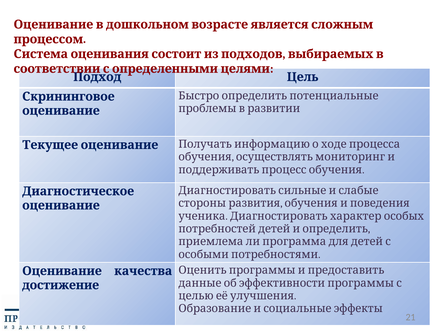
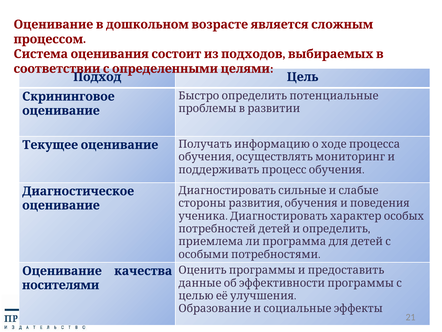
достижение: достижение -> носителями
